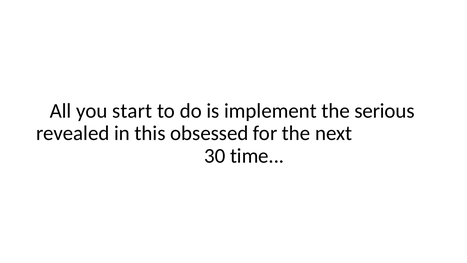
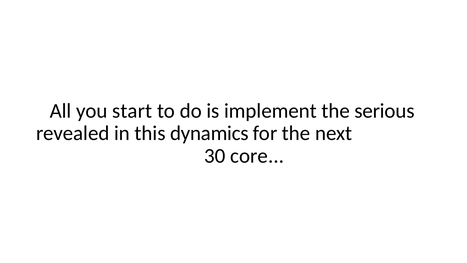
obsessed: obsessed -> dynamics
time: time -> core
